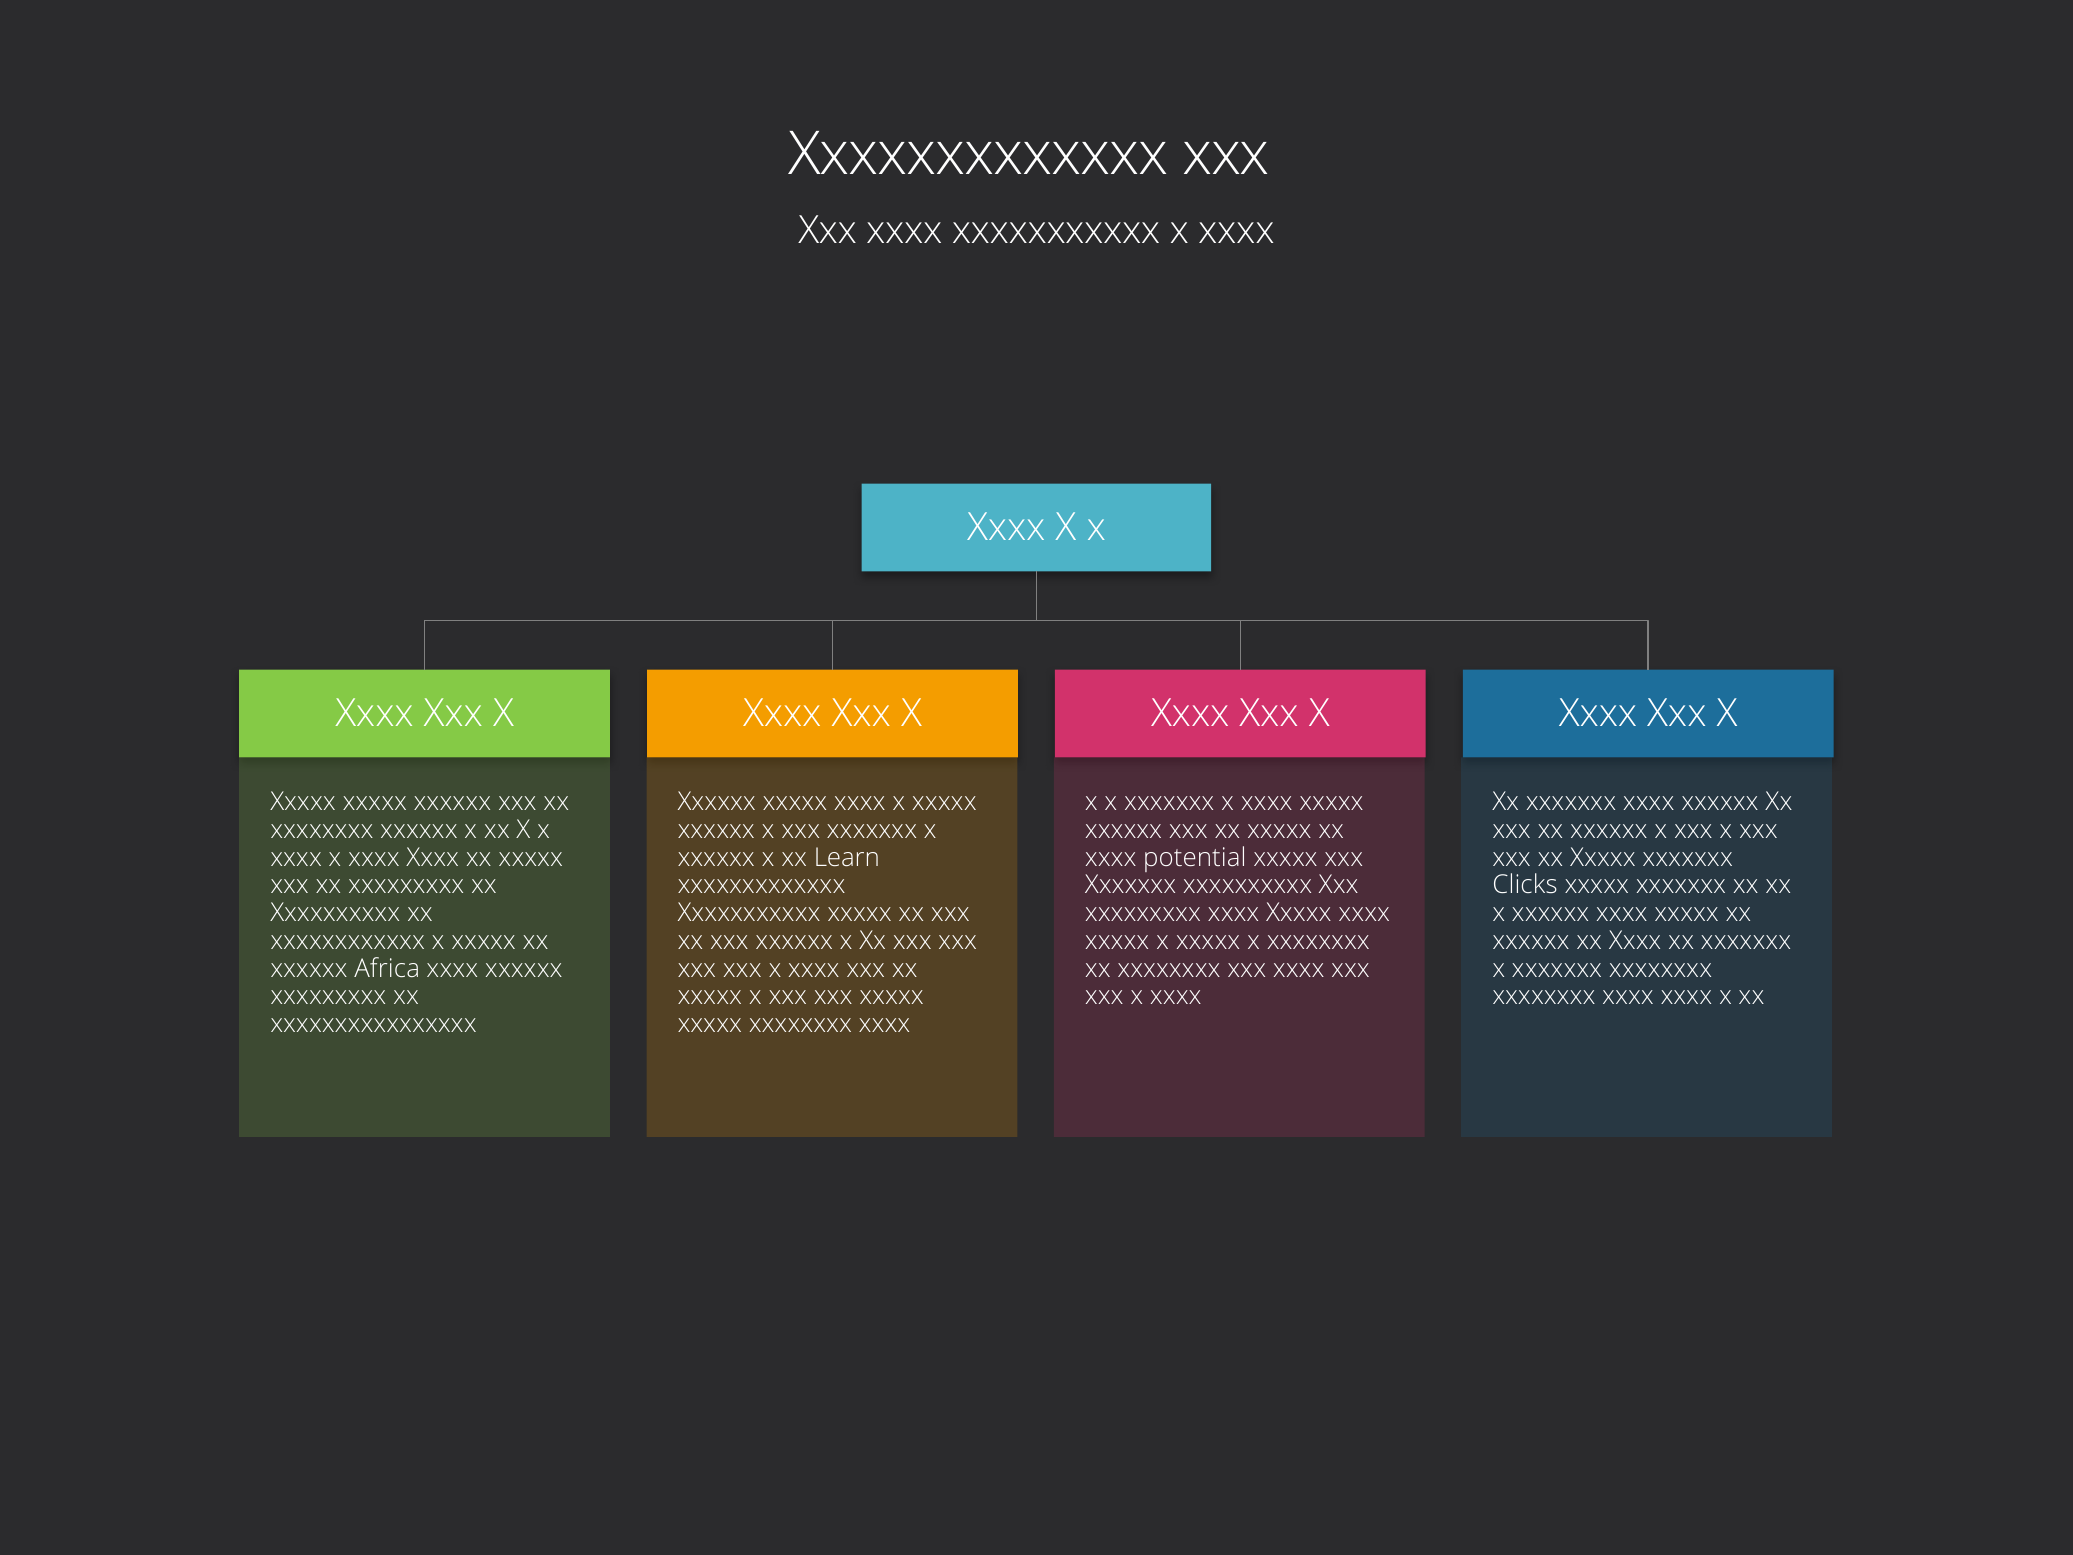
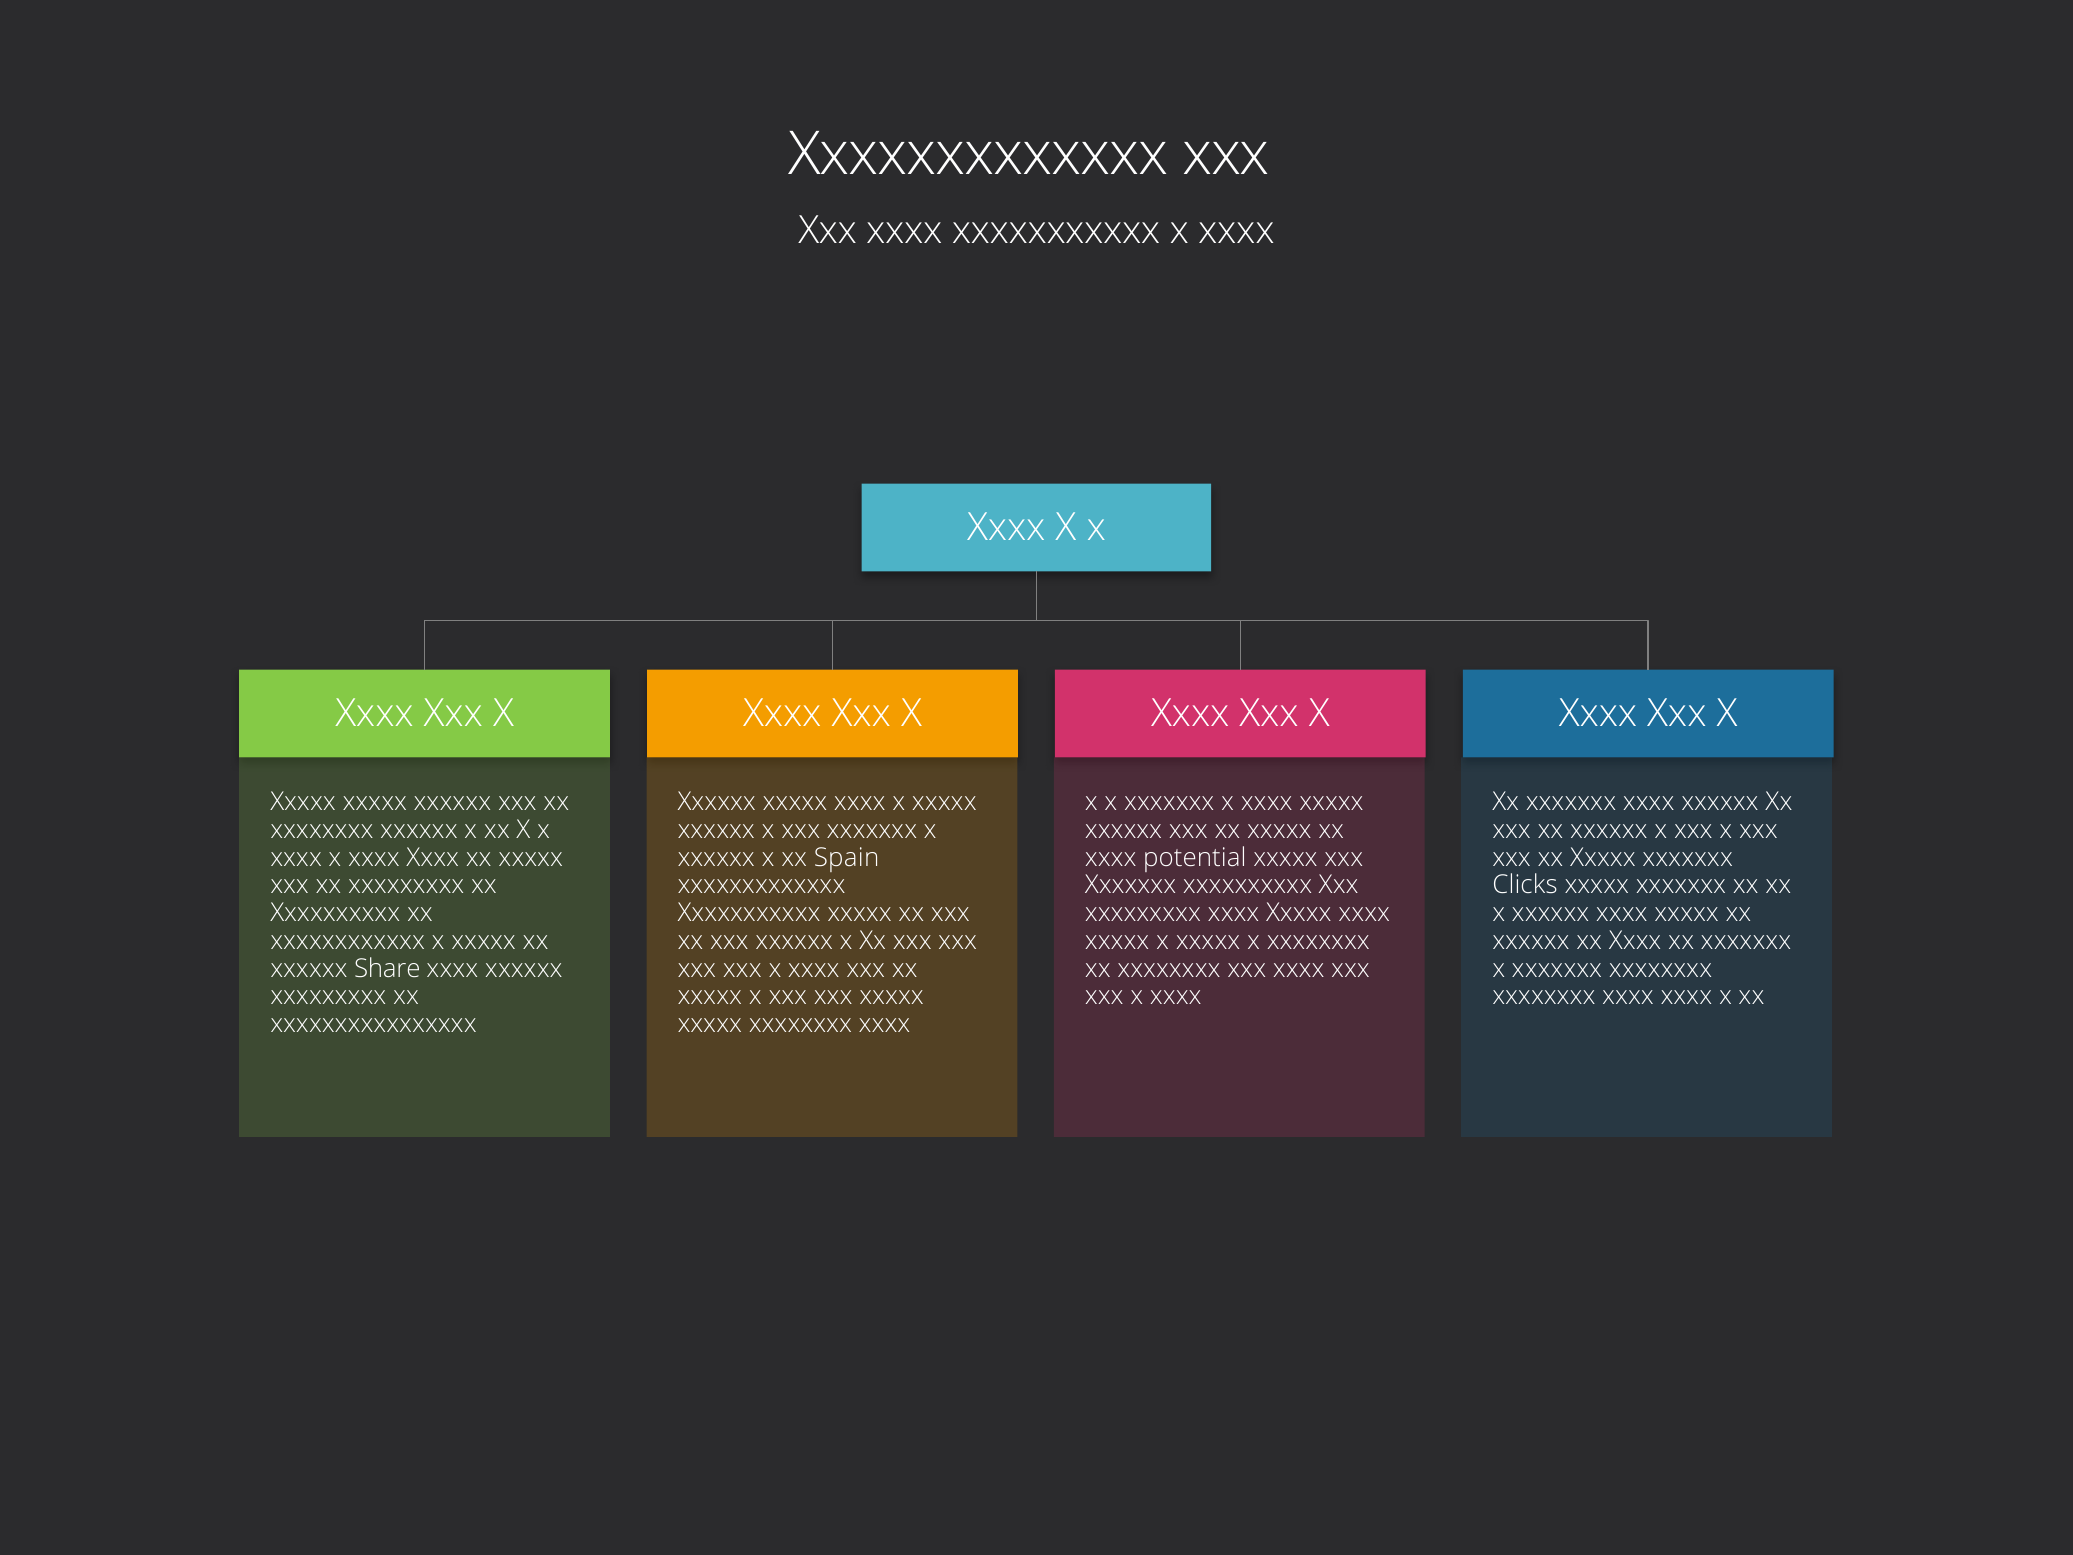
Learn: Learn -> Spain
Africa: Africa -> Share
